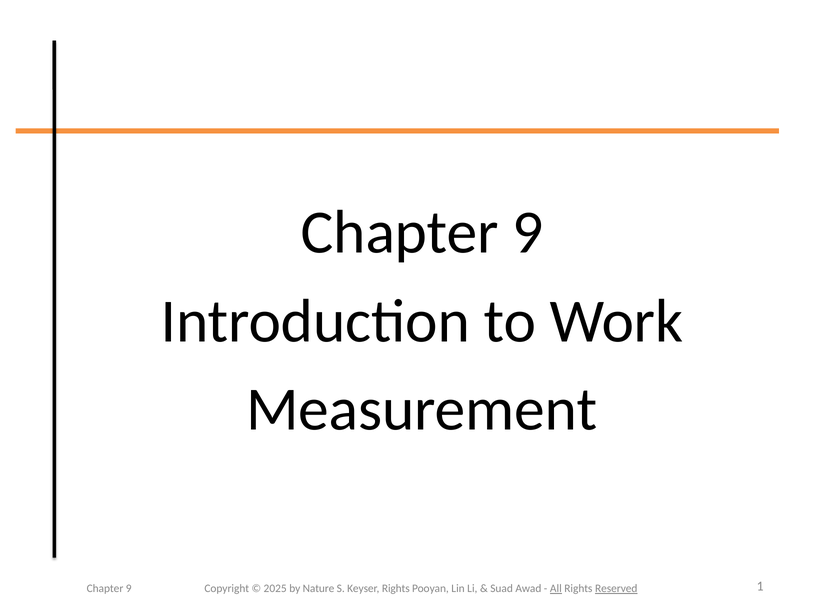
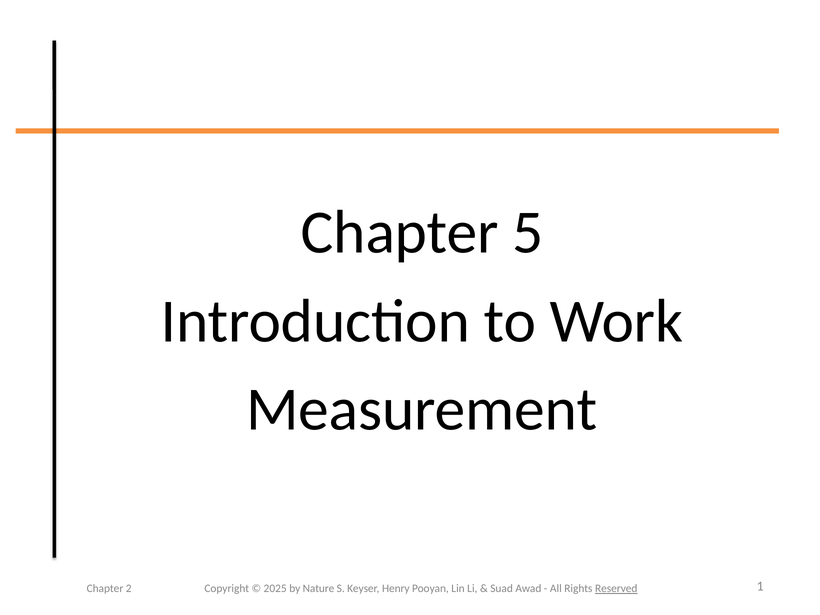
9 at (528, 233): 9 -> 5
9 at (129, 589): 9 -> 2
Keyser Rights: Rights -> Henry
All underline: present -> none
